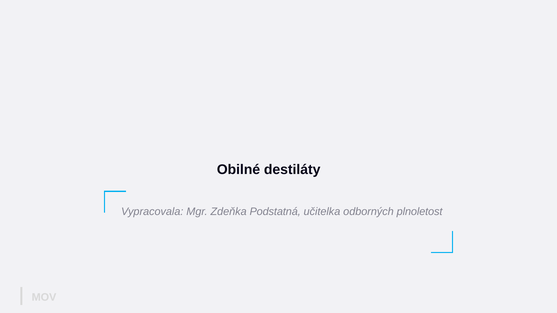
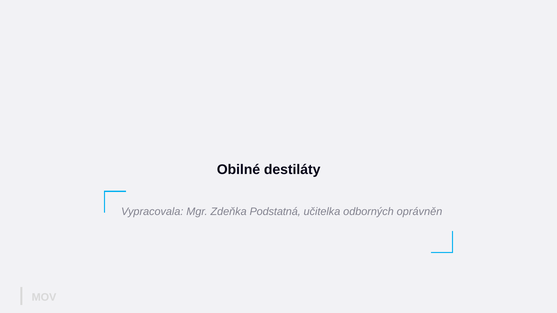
plnoletost: plnoletost -> oprávněn
